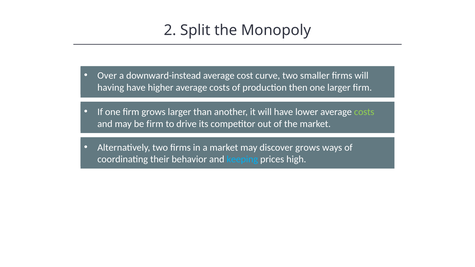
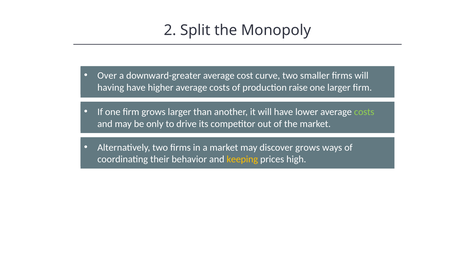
downward-instead: downward-instead -> downward-greater
then: then -> raise
be firm: firm -> only
keeping colour: light blue -> yellow
